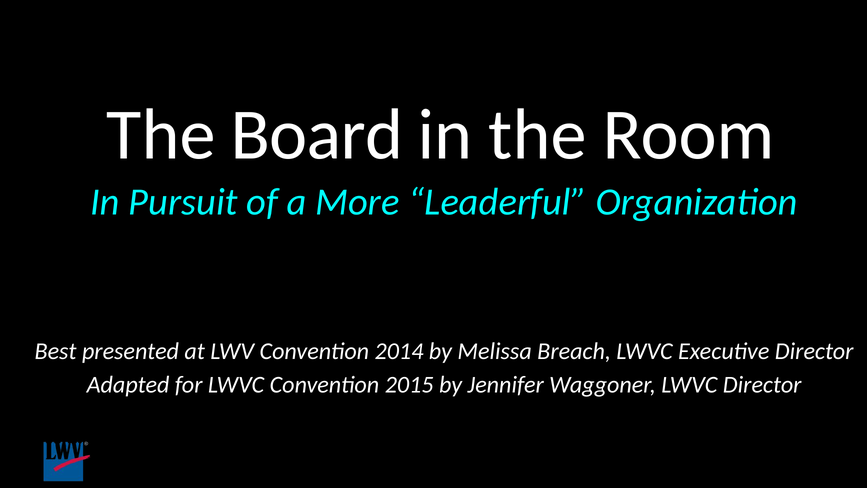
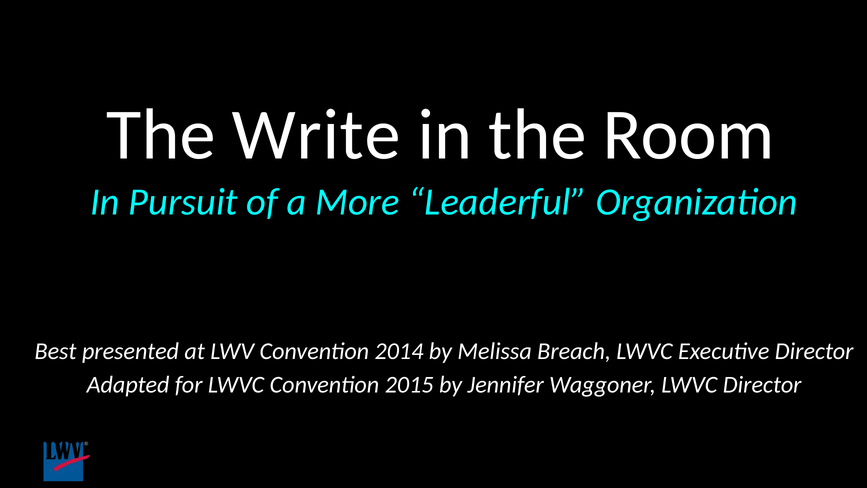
Board: Board -> Write
